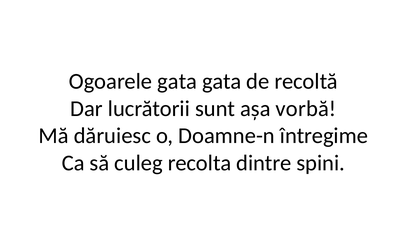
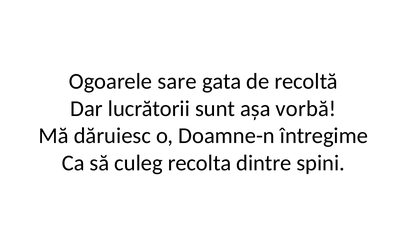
Ogoarele gata: gata -> sare
